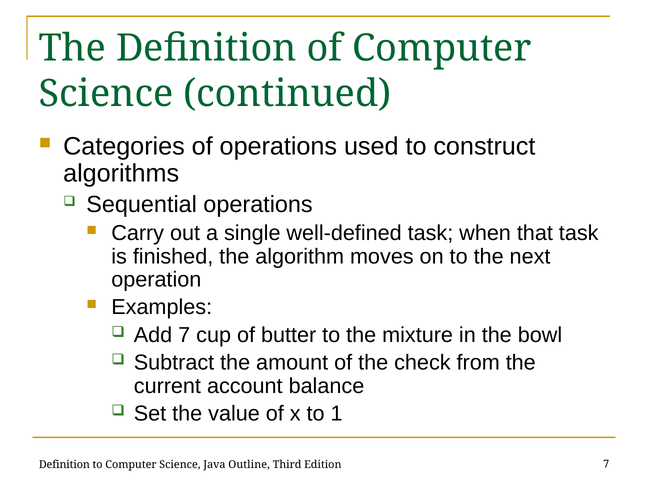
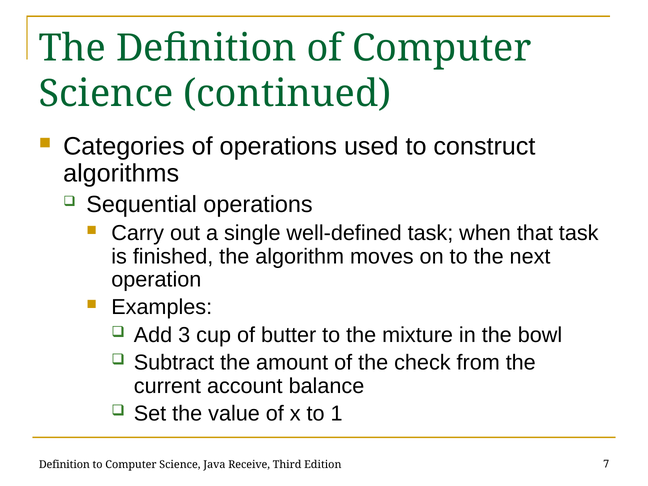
Add 7: 7 -> 3
Outline: Outline -> Receive
